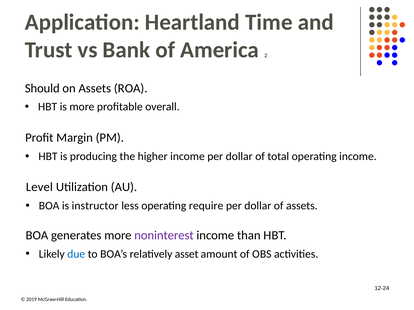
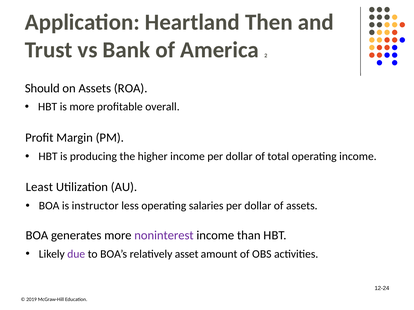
Time: Time -> Then
Level: Level -> Least
require: require -> salaries
due colour: blue -> purple
